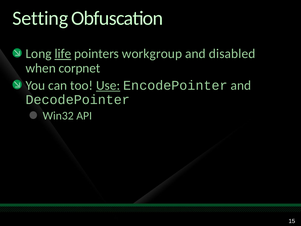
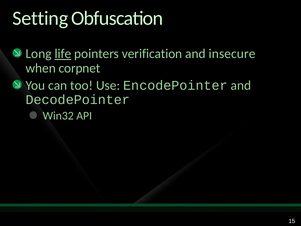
workgroup: workgroup -> verification
disabled: disabled -> insecure
Use underline: present -> none
